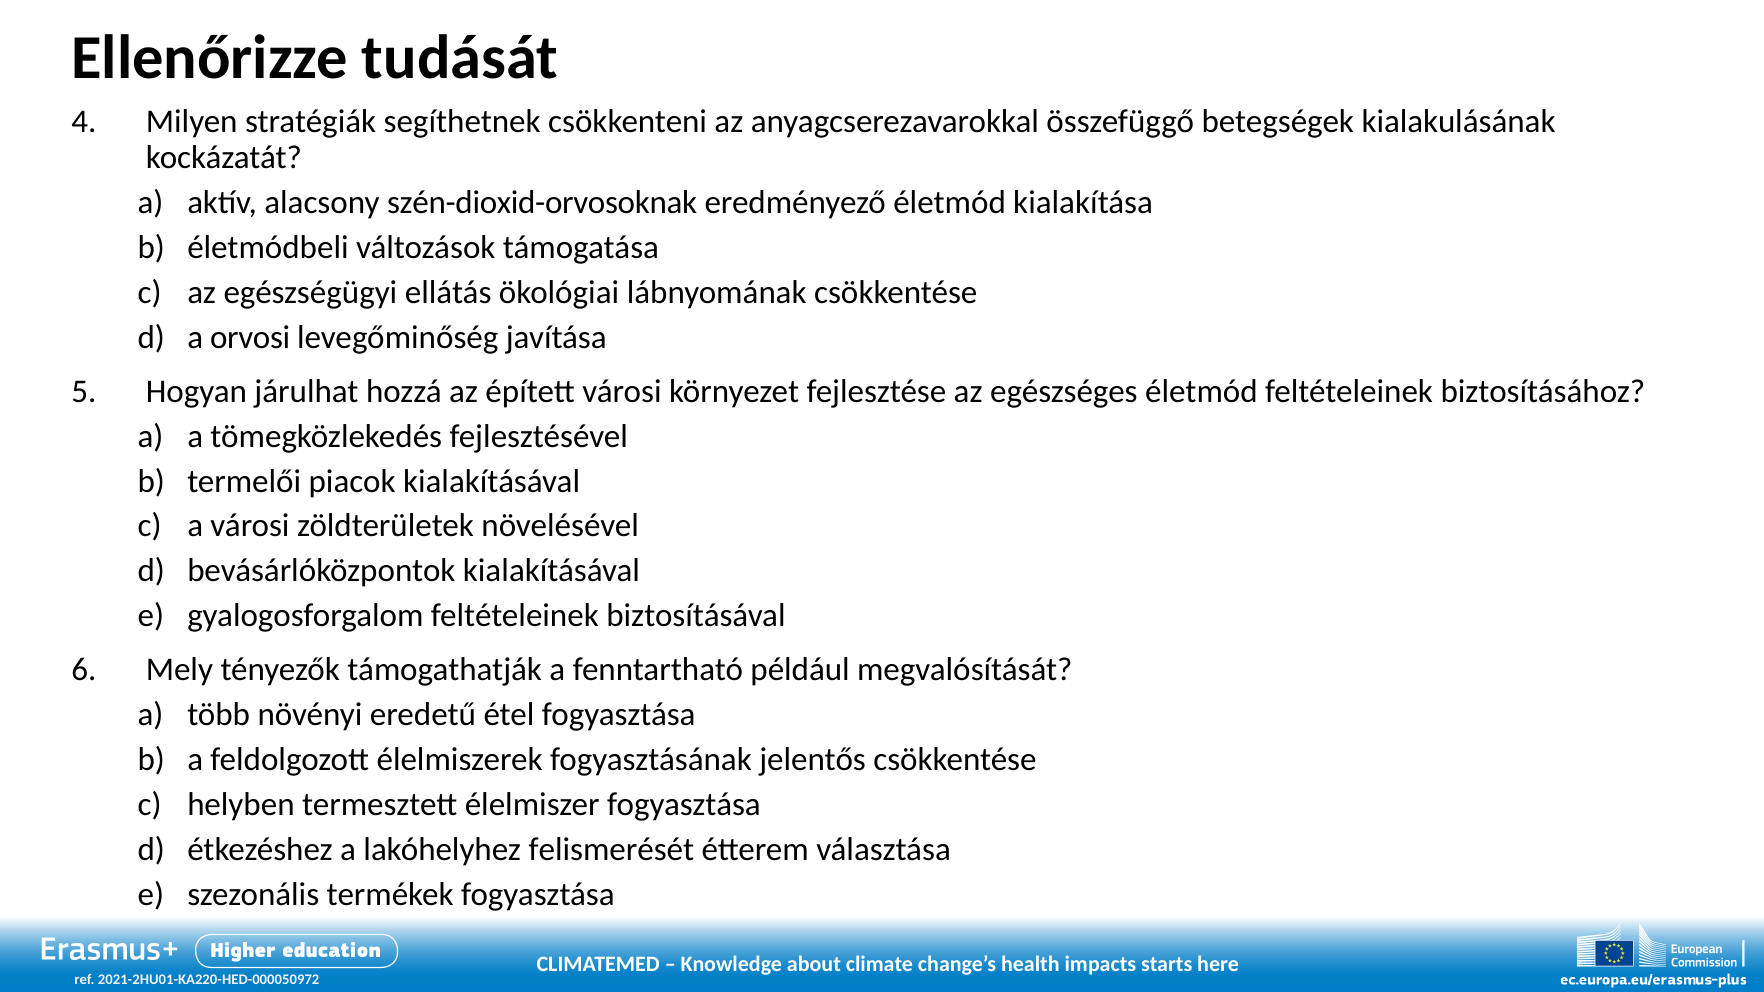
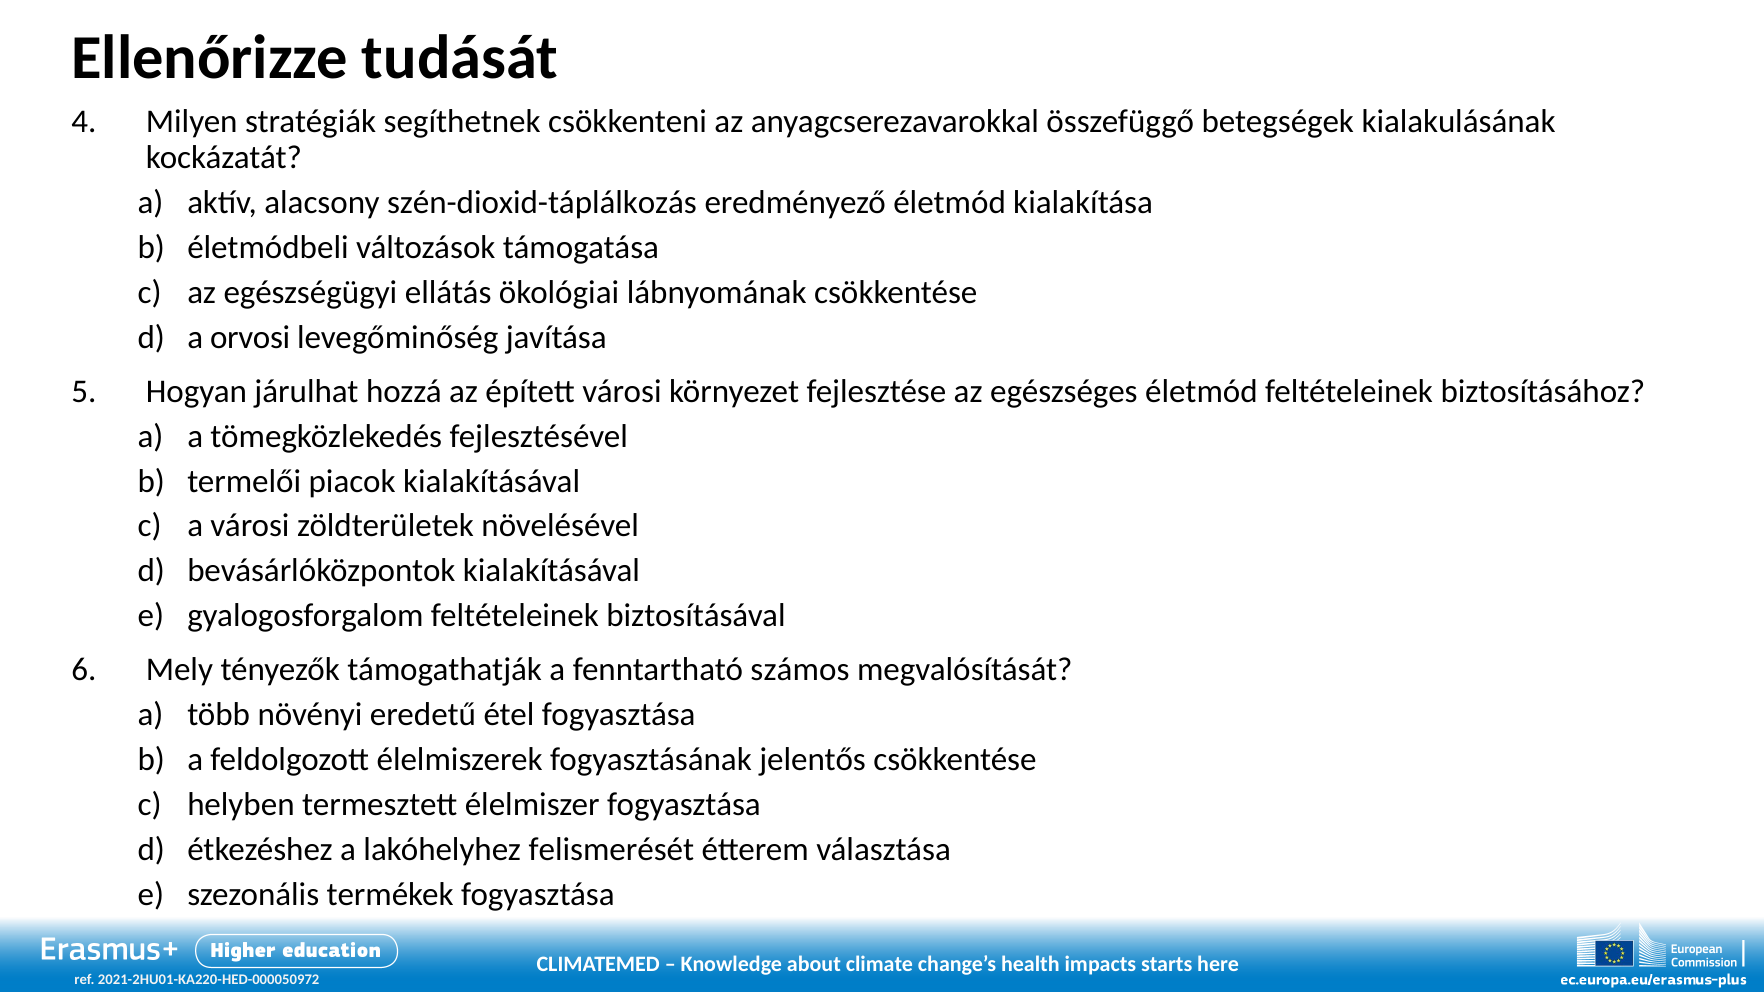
szén-dioxid-orvosoknak: szén-dioxid-orvosoknak -> szén-dioxid-táplálkozás
például: például -> számos
